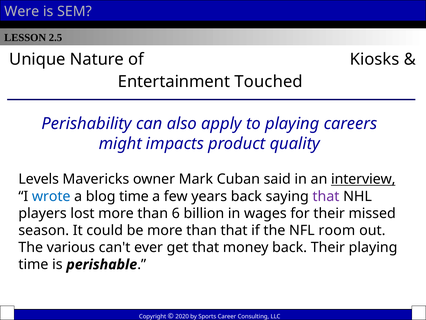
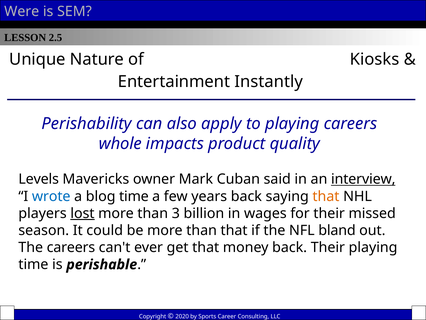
Touched: Touched -> Instantly
might: might -> whole
that at (326, 196) colour: purple -> orange
lost underline: none -> present
6: 6 -> 3
room: room -> bland
The various: various -> careers
